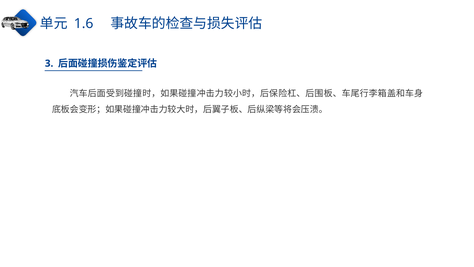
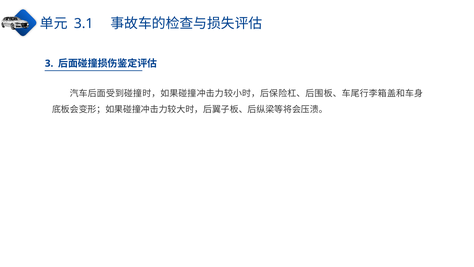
1.6: 1.6 -> 3.1
